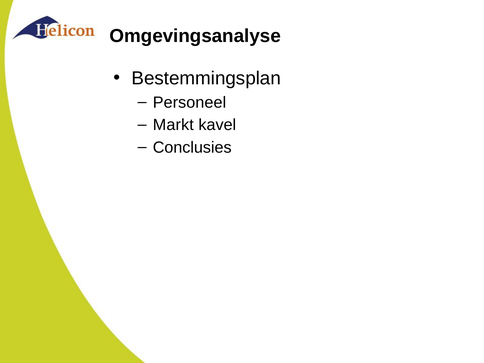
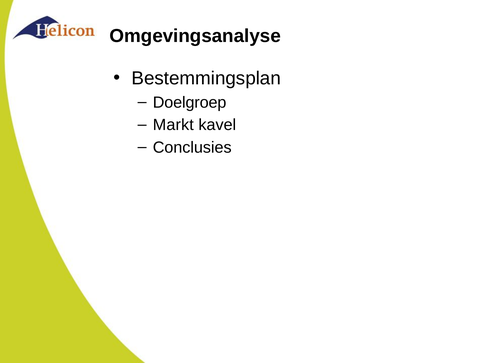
Personeel: Personeel -> Doelgroep
